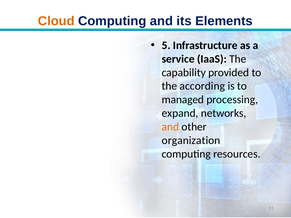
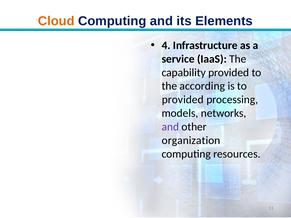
5: 5 -> 4
managed at (183, 100): managed -> provided
expand: expand -> models
and at (170, 127) colour: orange -> purple
